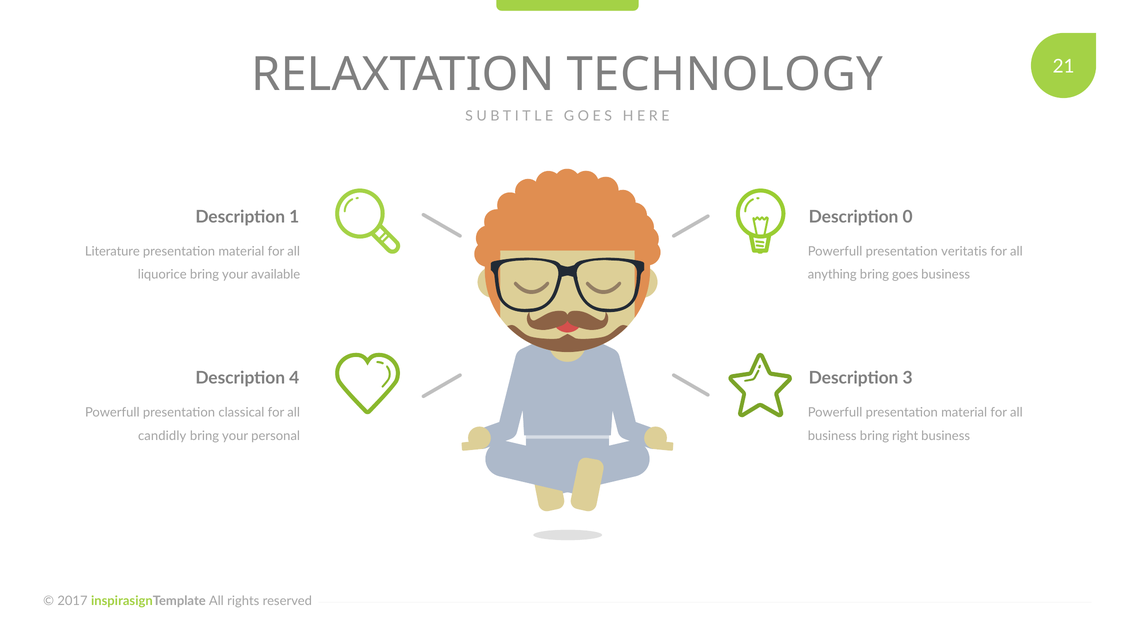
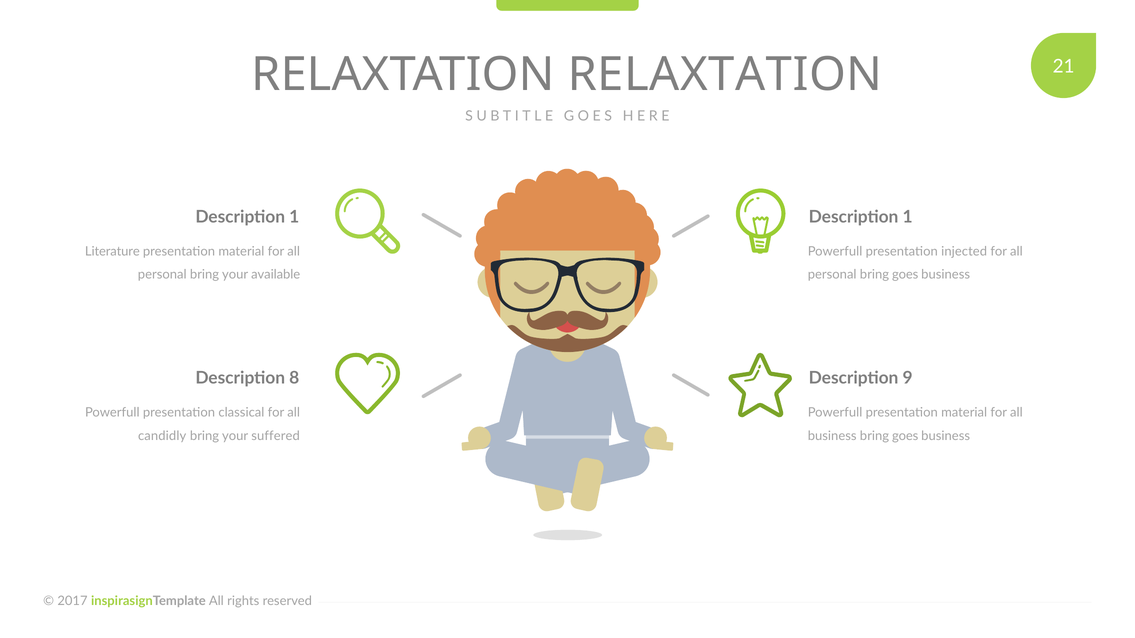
RELAXTATION TECHNOLOGY: TECHNOLOGY -> RELAXTATION
0 at (908, 217): 0 -> 1
veritatis: veritatis -> injected
liquorice at (162, 275): liquorice -> personal
anything at (832, 275): anything -> personal
4: 4 -> 8
3: 3 -> 9
personal: personal -> suffered
business bring right: right -> goes
